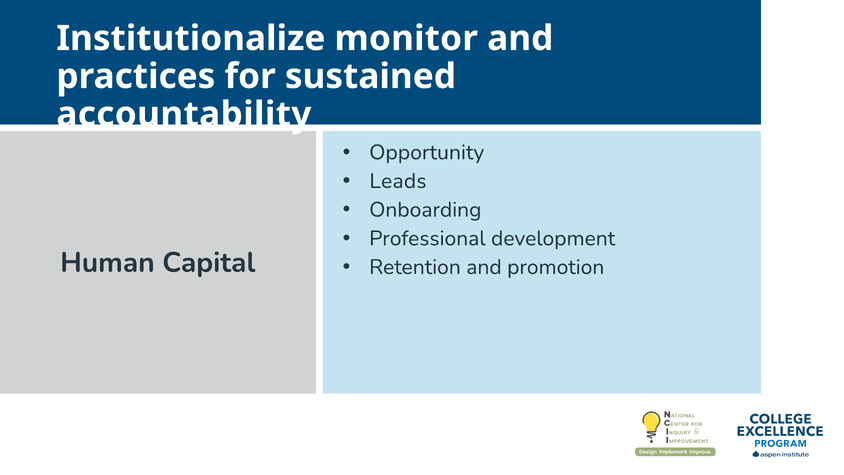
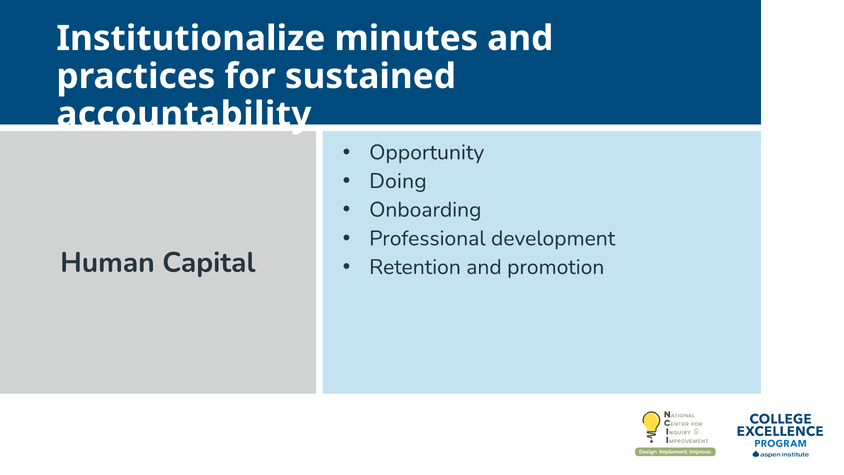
monitor: monitor -> minutes
Leads: Leads -> Doing
